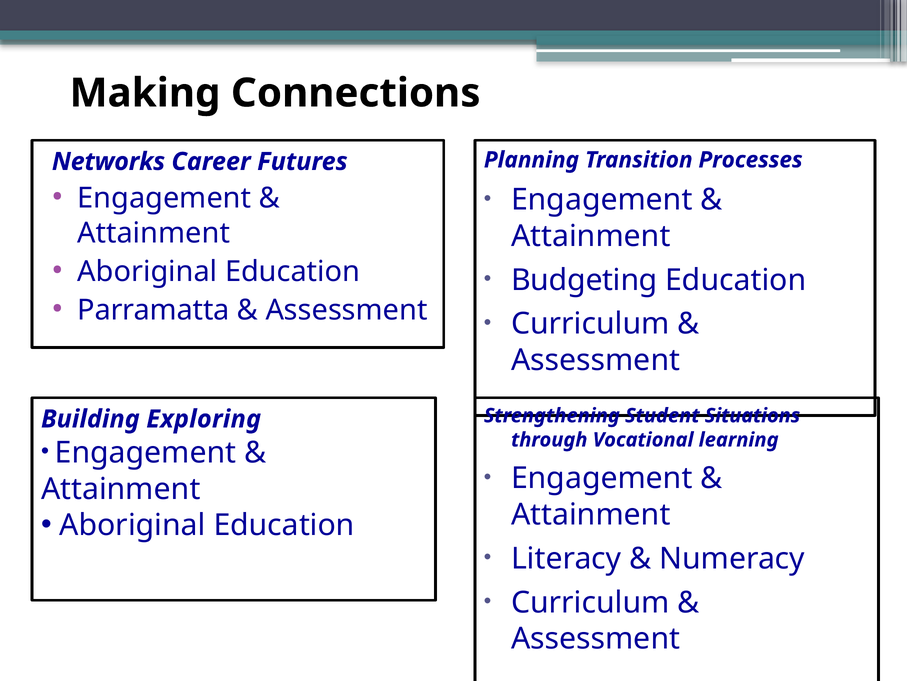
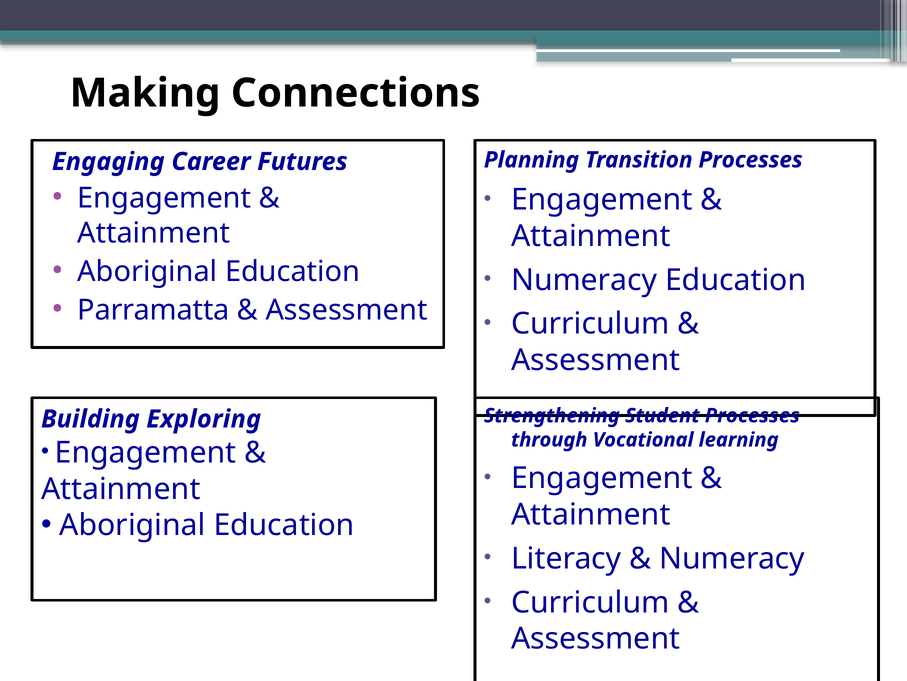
Networks: Networks -> Engaging
Budgeting at (584, 280): Budgeting -> Numeracy
Student Situations: Situations -> Processes
